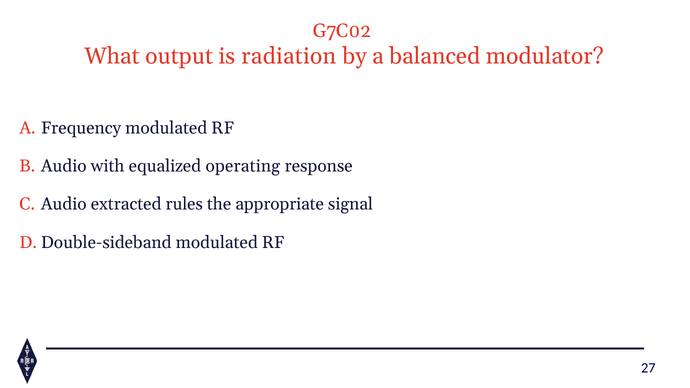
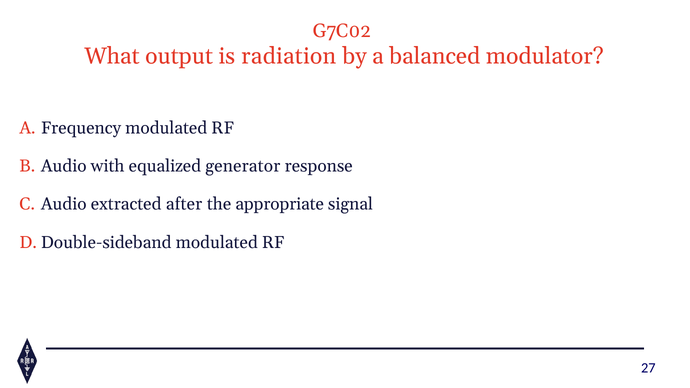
operating: operating -> generator
rules: rules -> after
